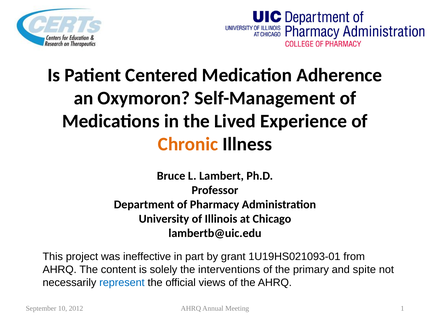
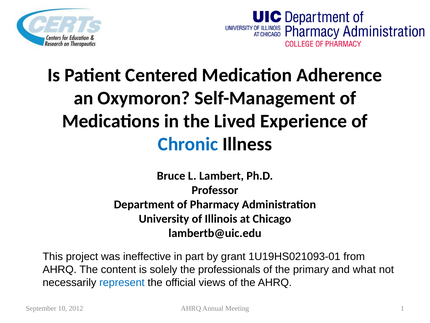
Chronic colour: orange -> blue
interventions: interventions -> professionals
spite: spite -> what
